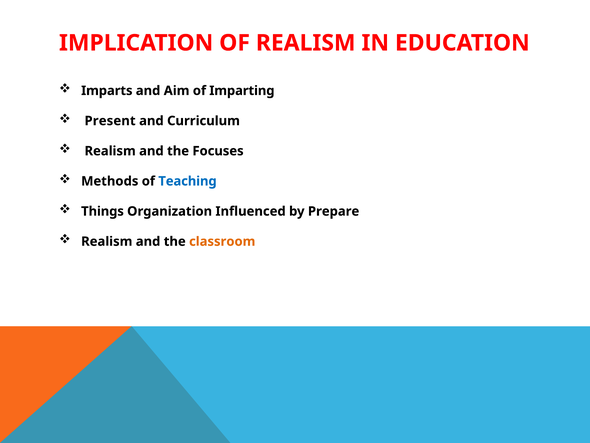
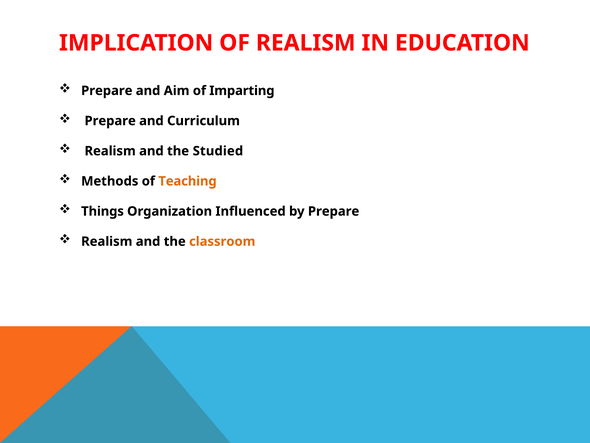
Imparts at (107, 91): Imparts -> Prepare
Present at (110, 121): Present -> Prepare
Focuses: Focuses -> Studied
Teaching colour: blue -> orange
